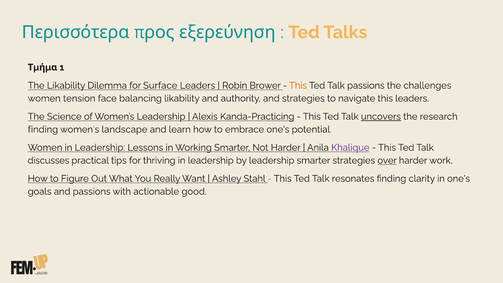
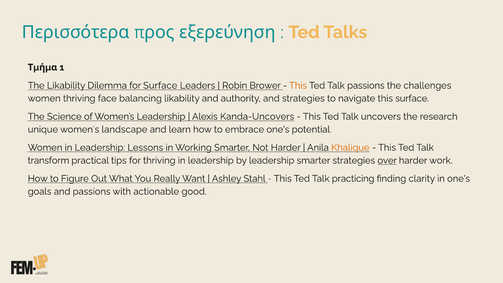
women tension: tension -> thriving
this leaders: leaders -> surface
Kanda-Practicing: Kanda-Practicing -> Kanda-Uncovers
uncovers underline: present -> none
finding at (43, 129): finding -> unique
Khalique colour: purple -> orange
discusses: discusses -> transform
resonates: resonates -> practicing
